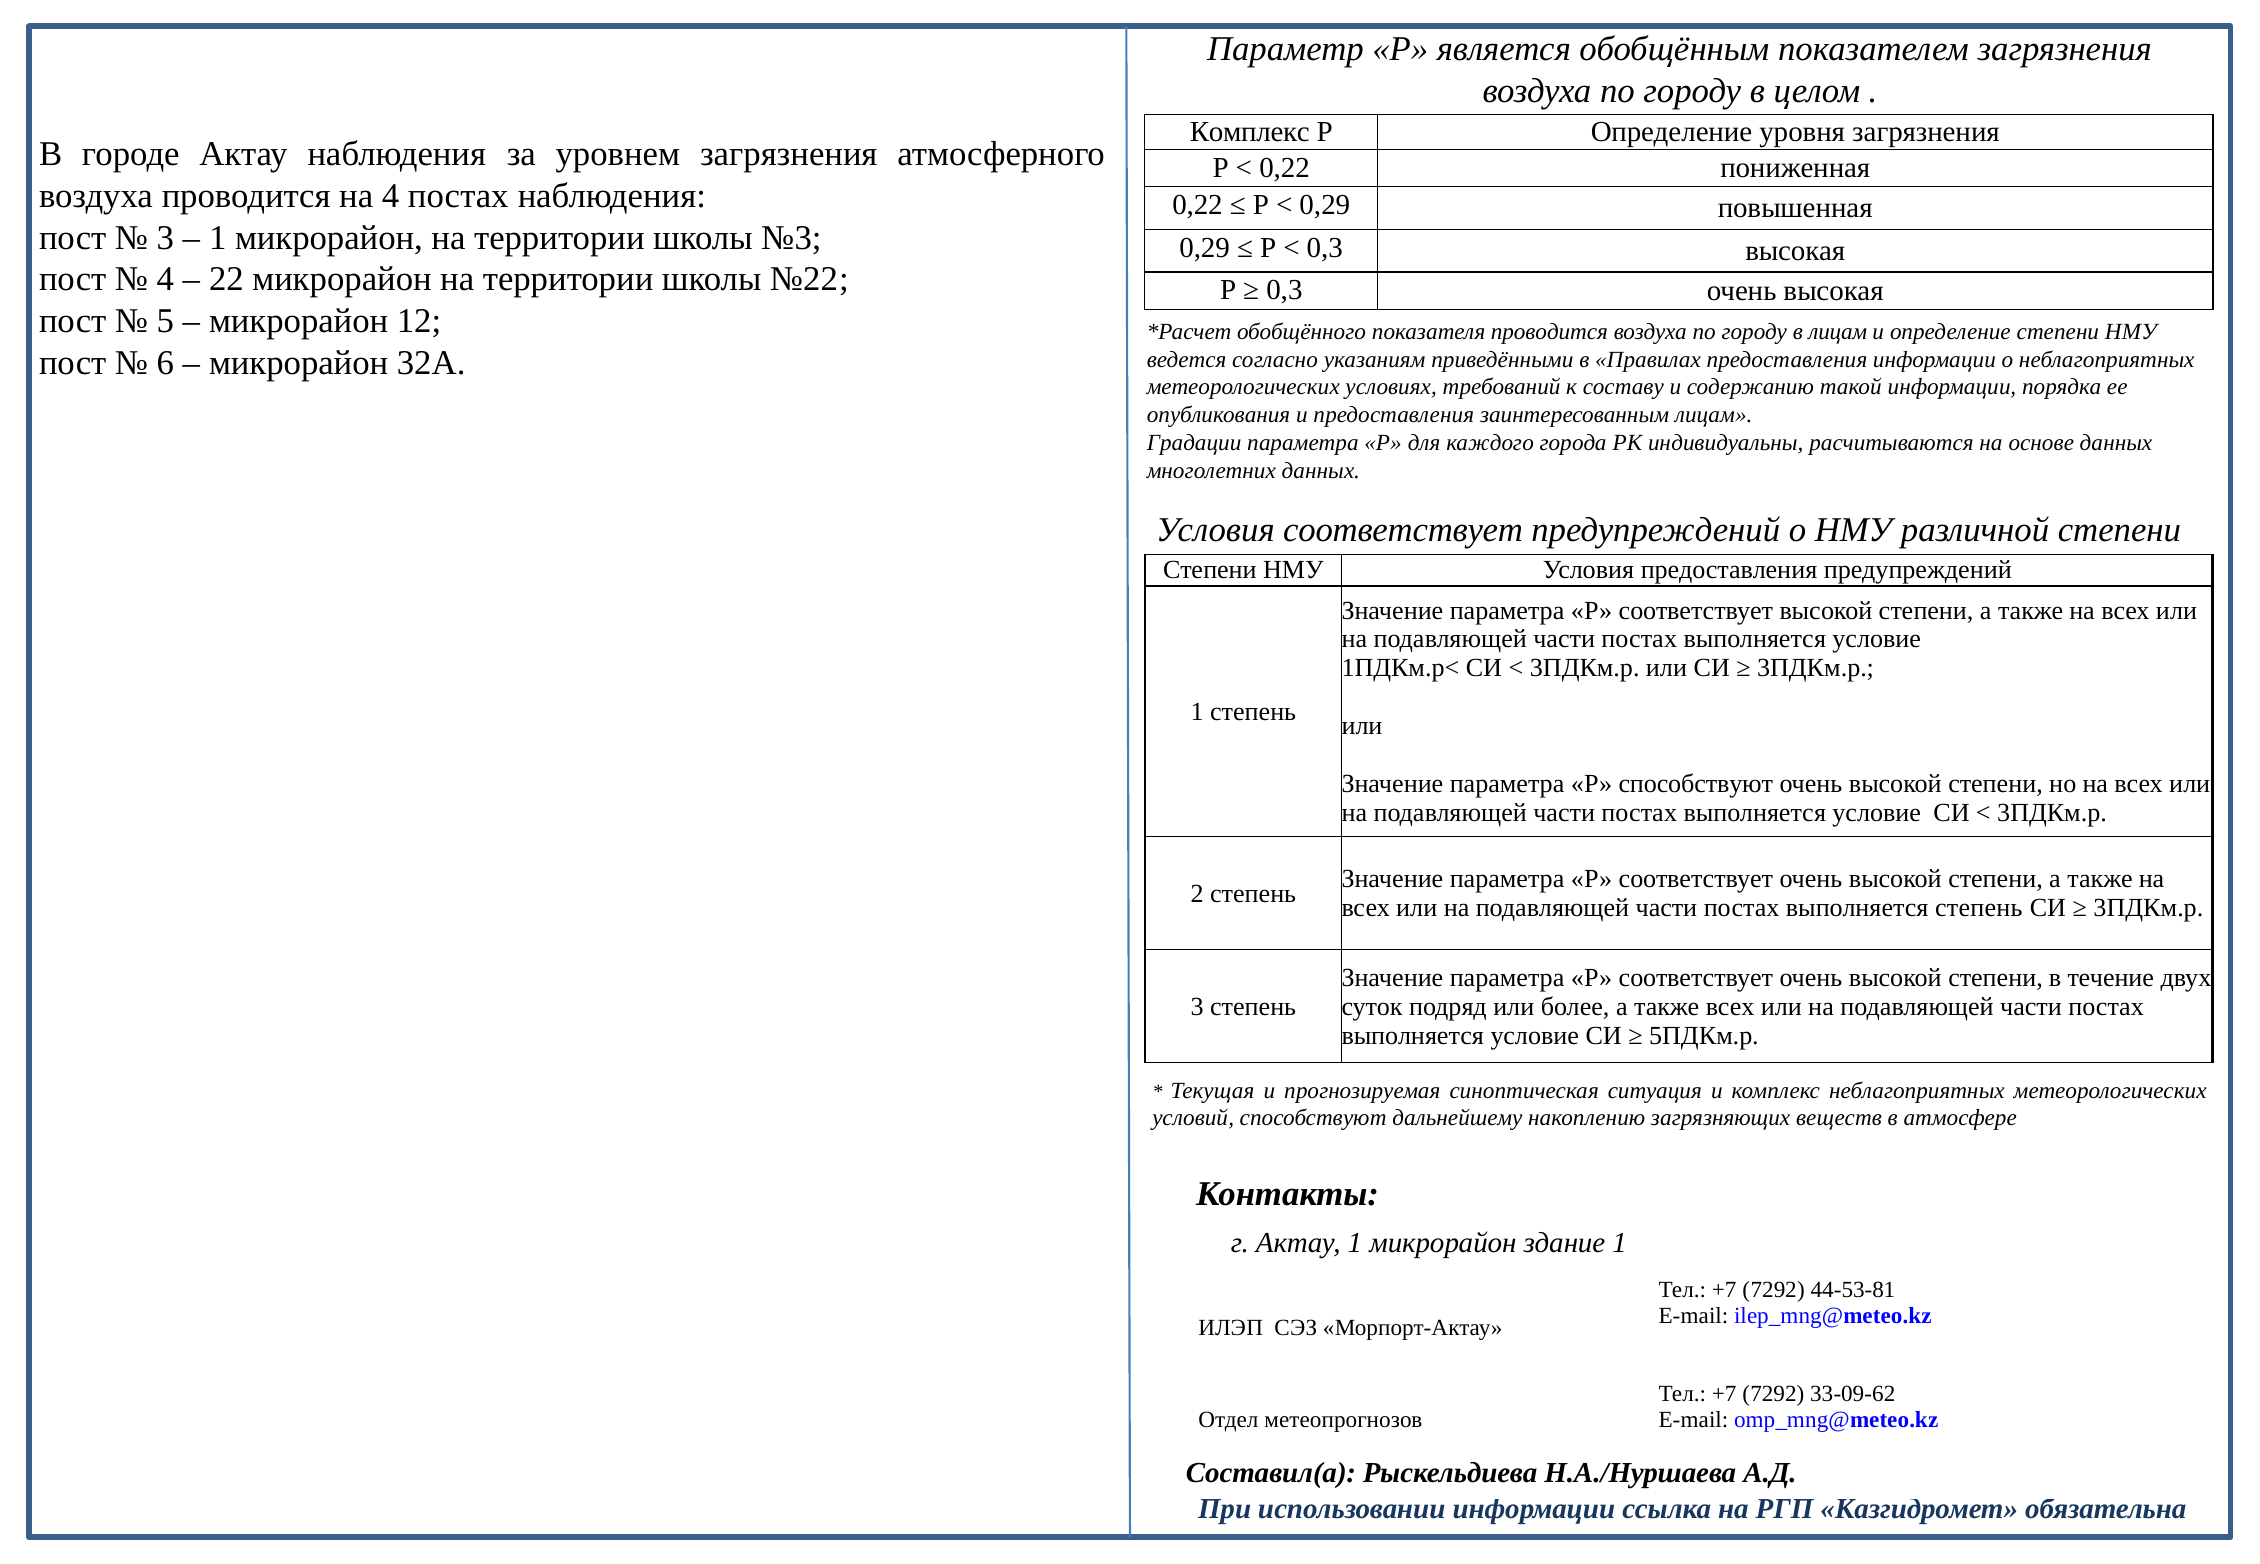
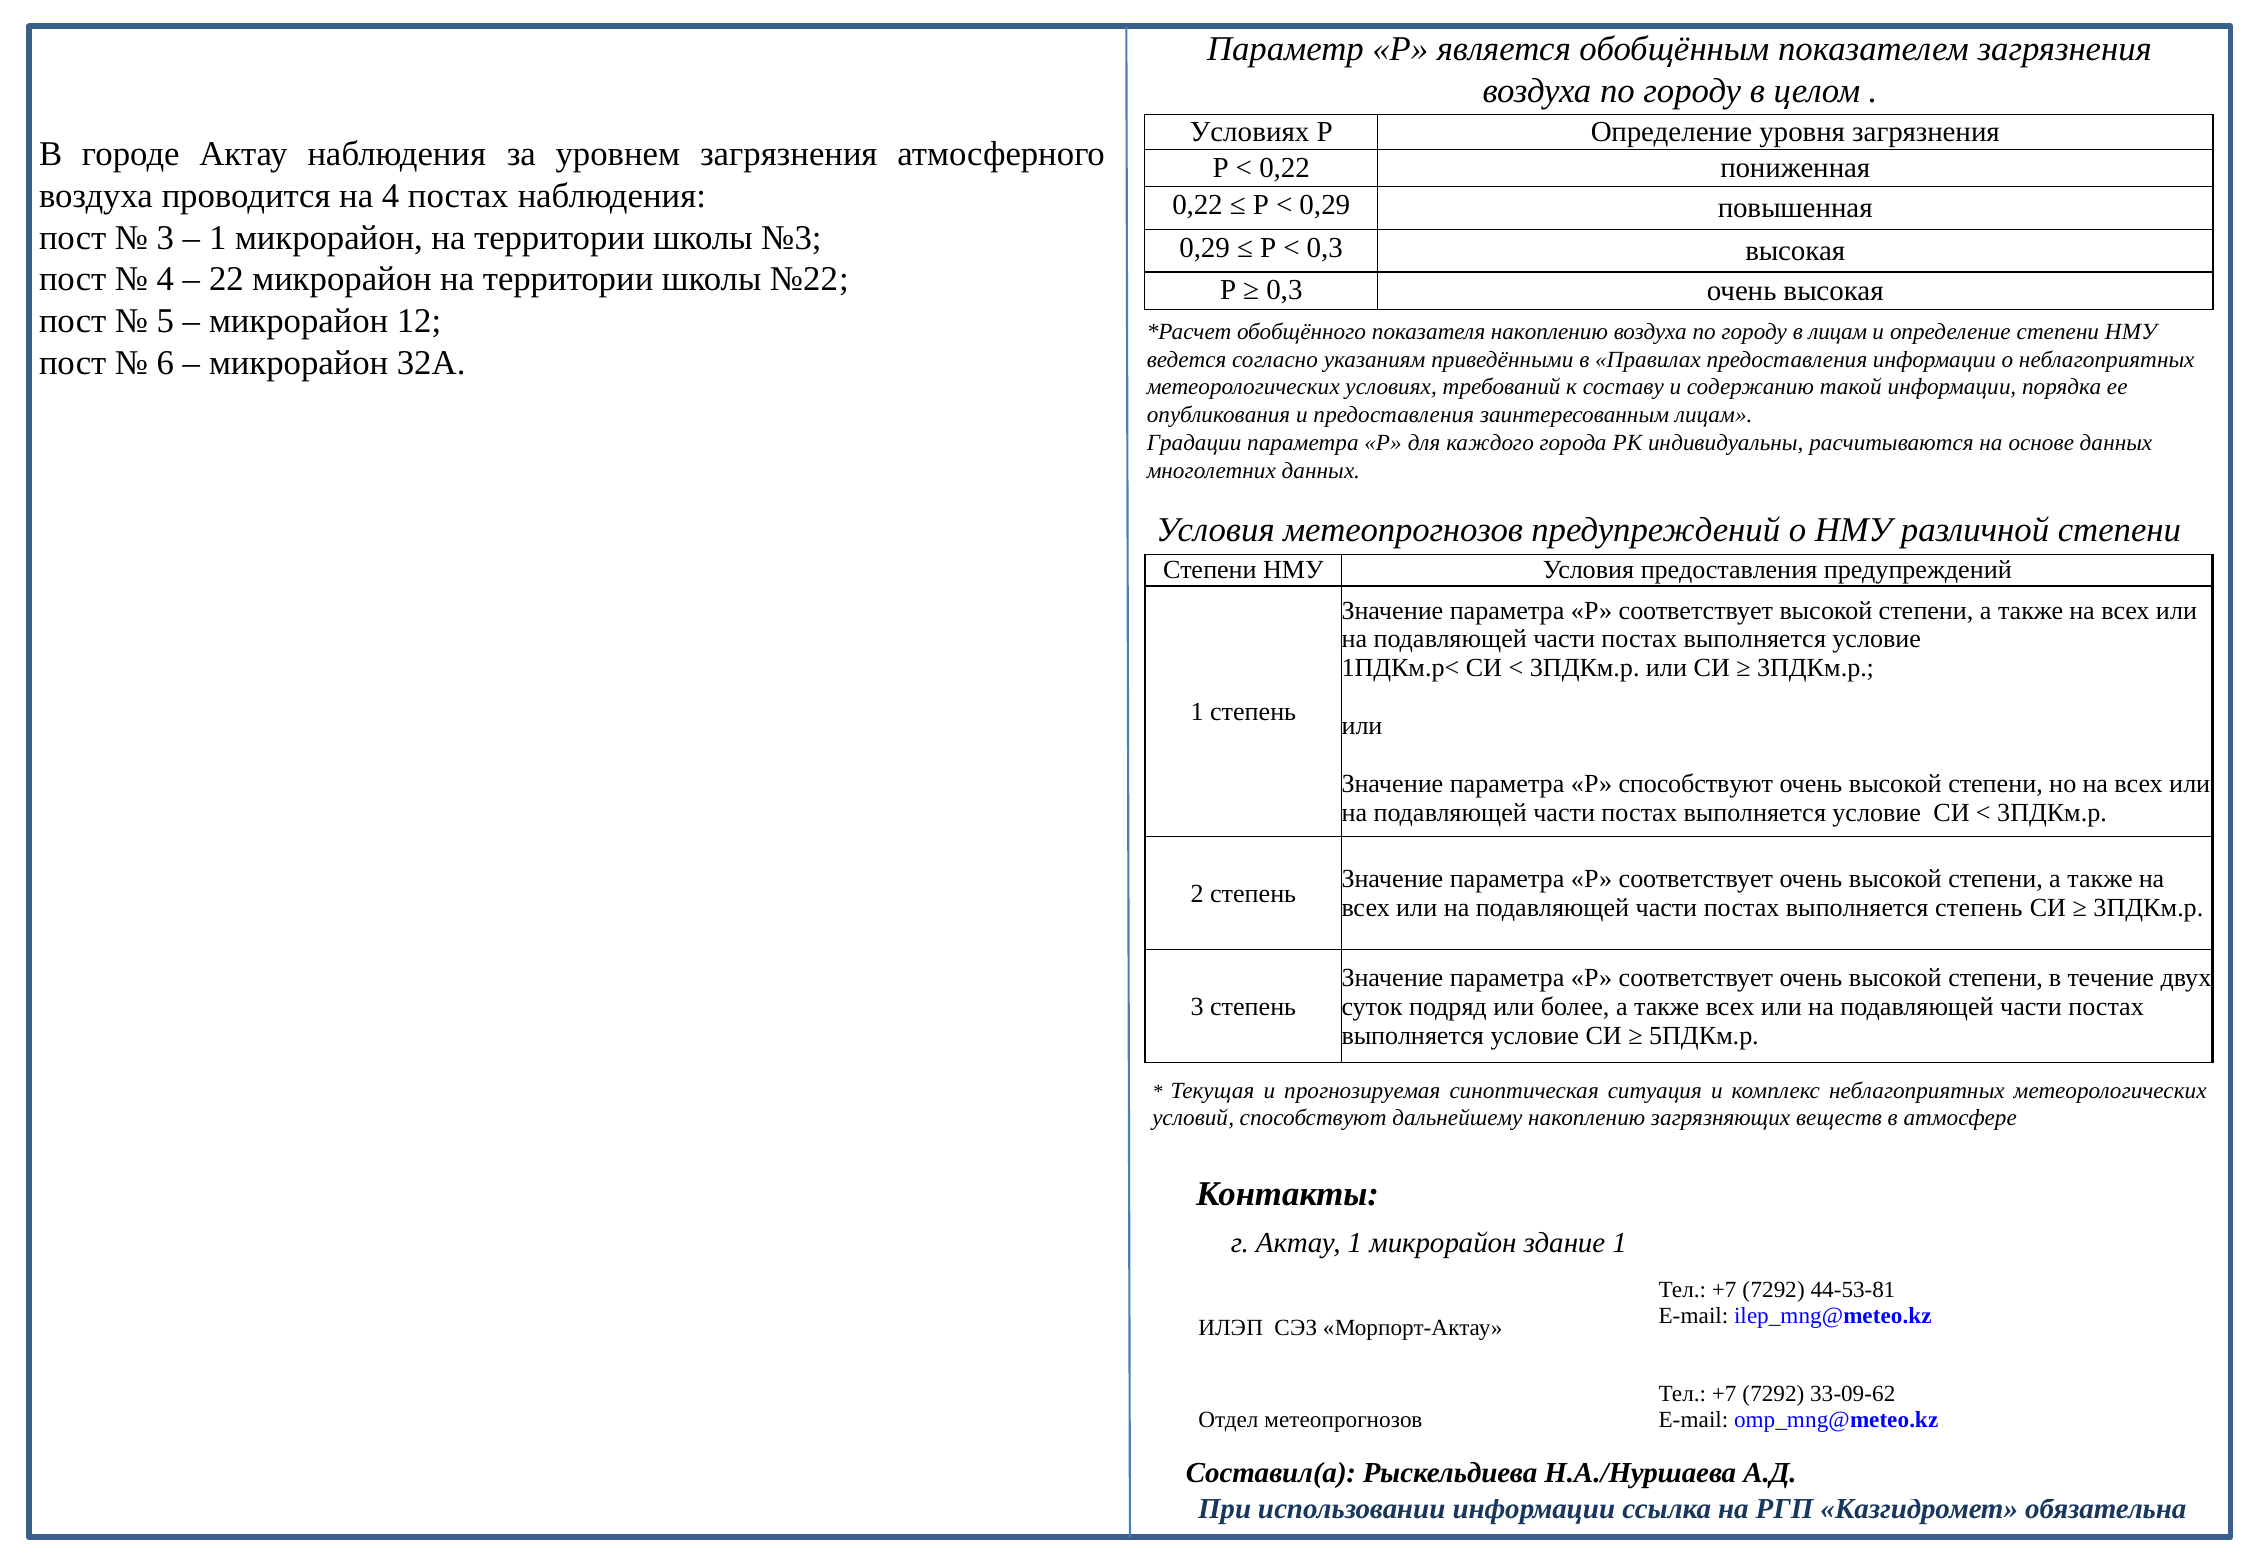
Комплекс at (1250, 132): Комплекс -> Условиях
показателя проводится: проводится -> накоплению
Условия соответствует: соответствует -> метеопрогнозов
